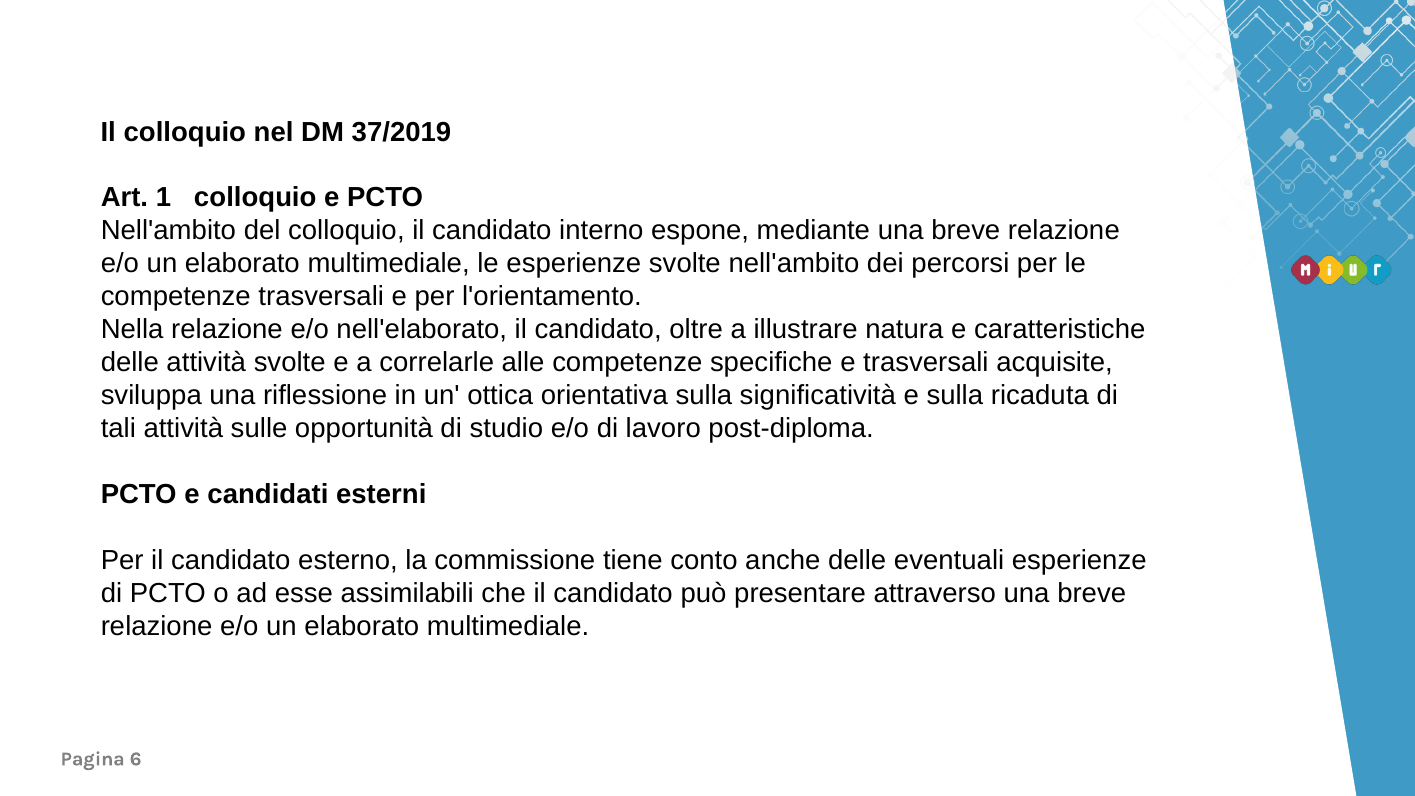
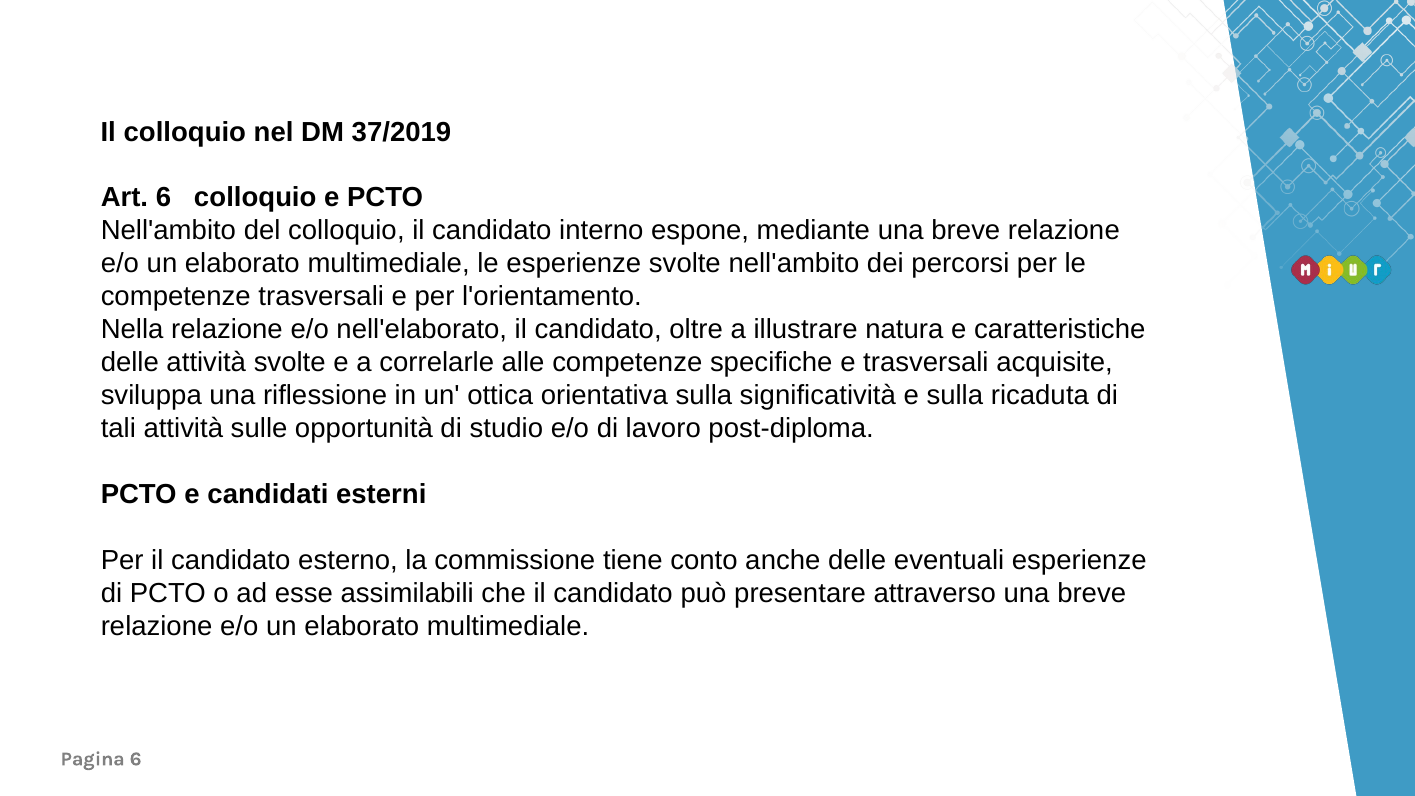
Art 1: 1 -> 6
